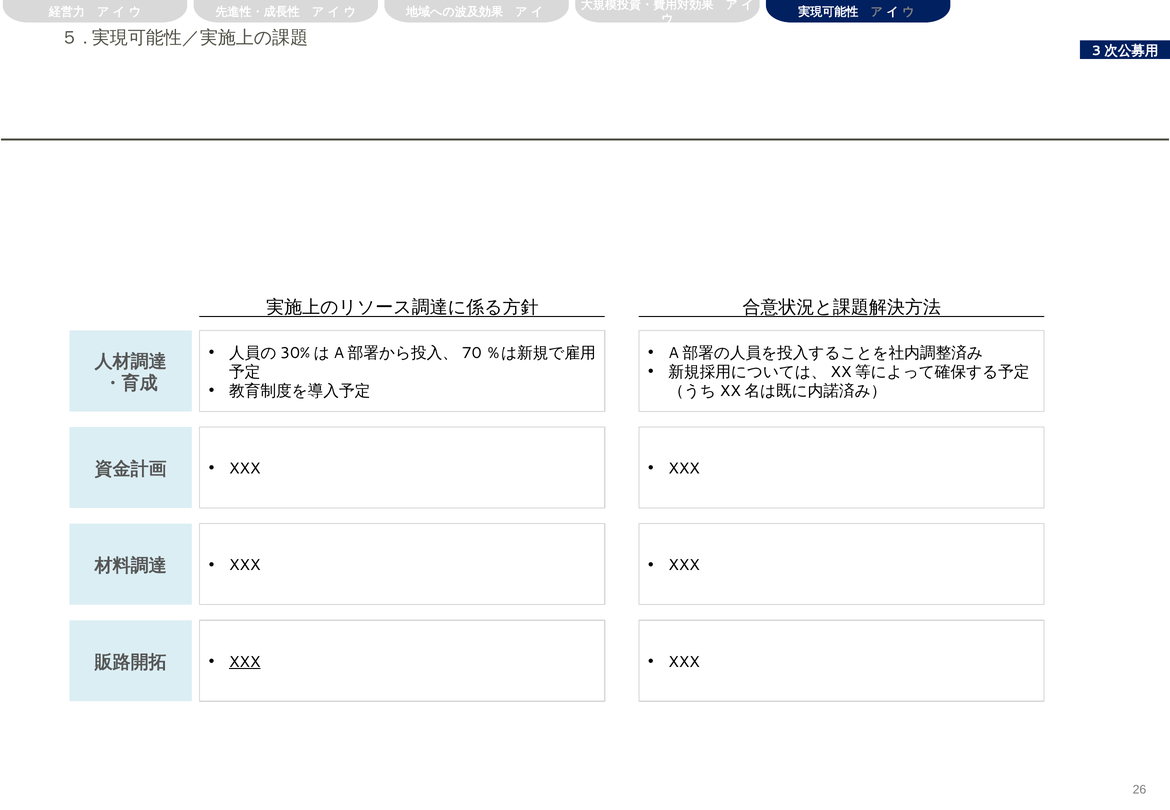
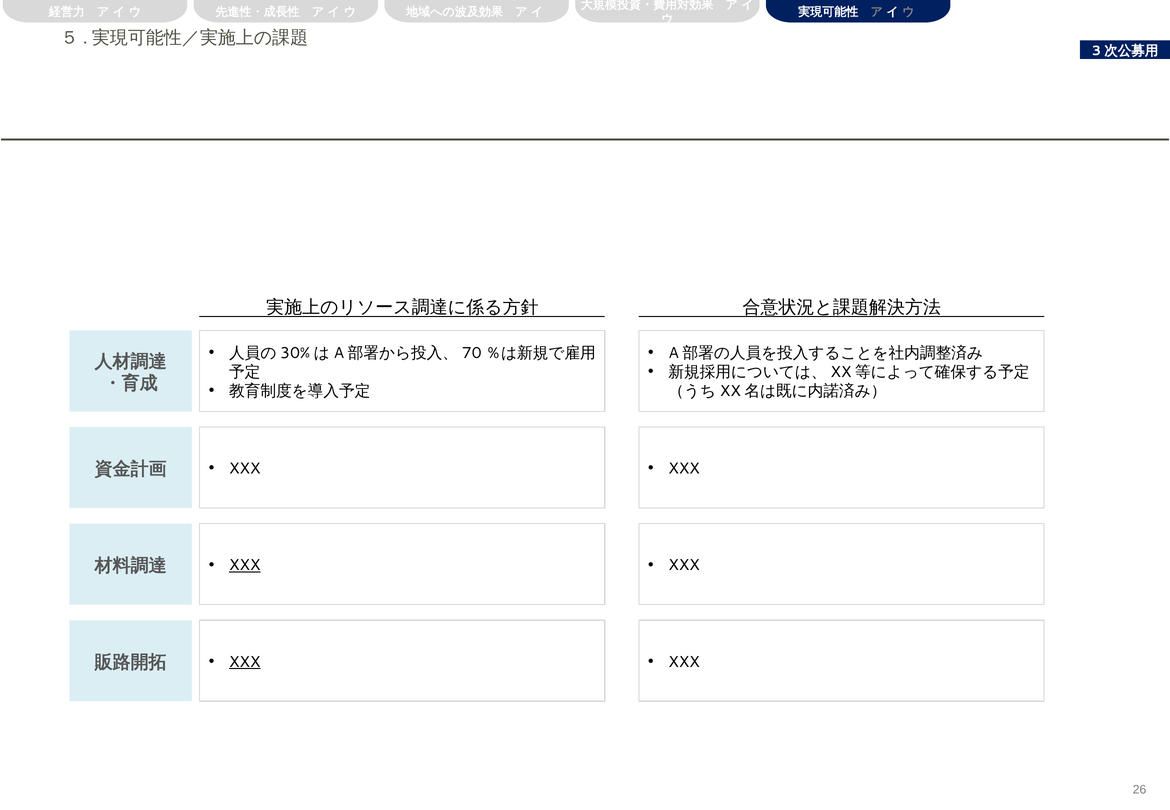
XXX at (245, 565) underline: none -> present
